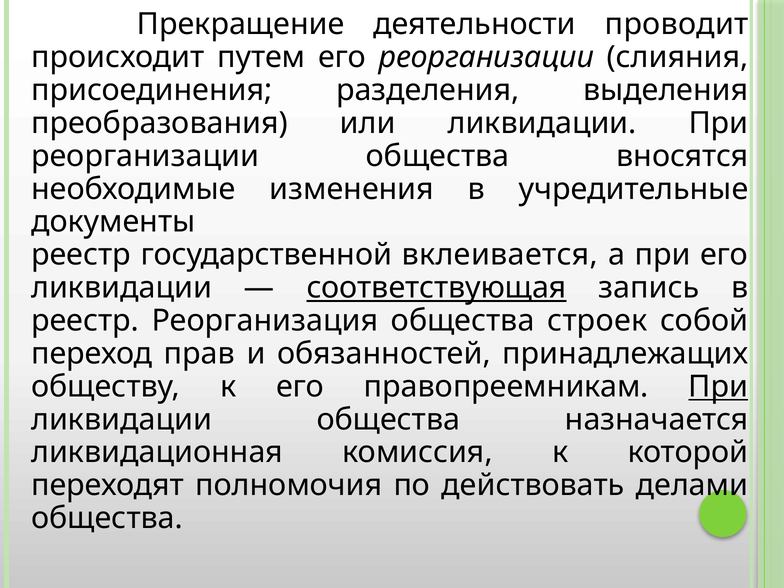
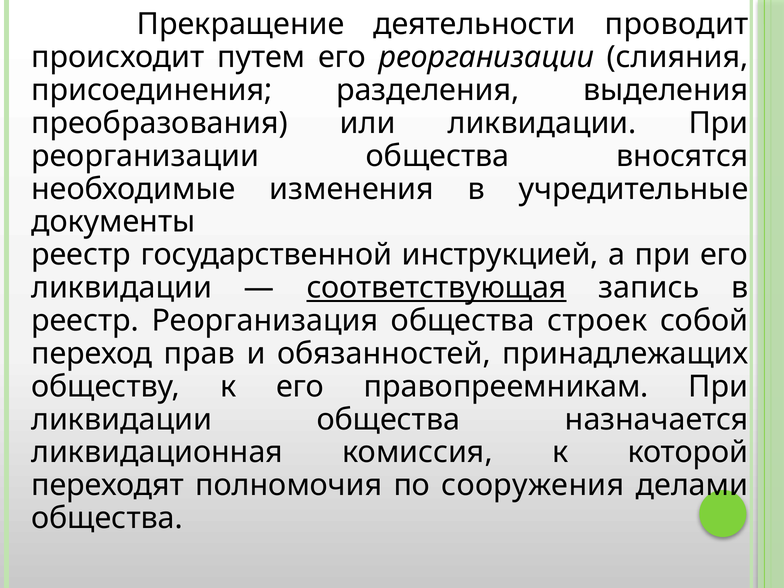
вклеивается: вклеивается -> инструкцией
При at (718, 387) underline: present -> none
действовать: действовать -> сооружения
